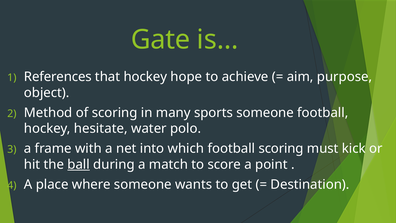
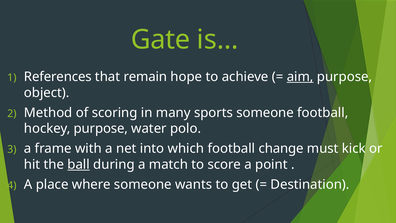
that hockey: hockey -> remain
aim underline: none -> present
hockey hesitate: hesitate -> purpose
football scoring: scoring -> change
